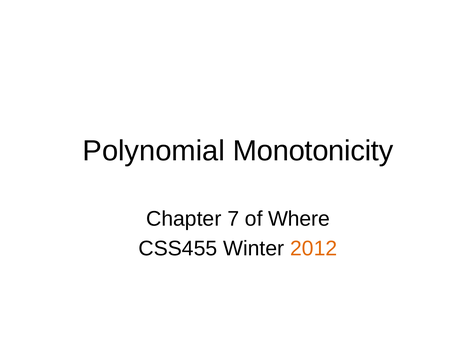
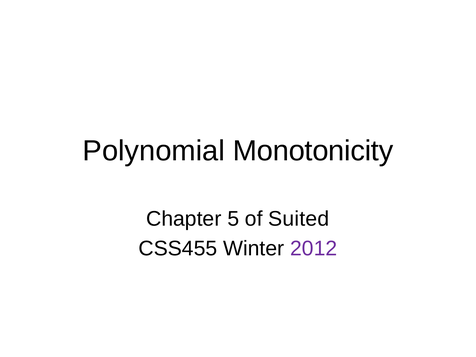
7: 7 -> 5
Where: Where -> Suited
2012 colour: orange -> purple
